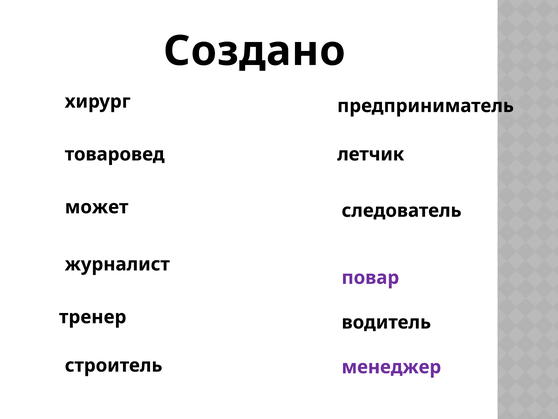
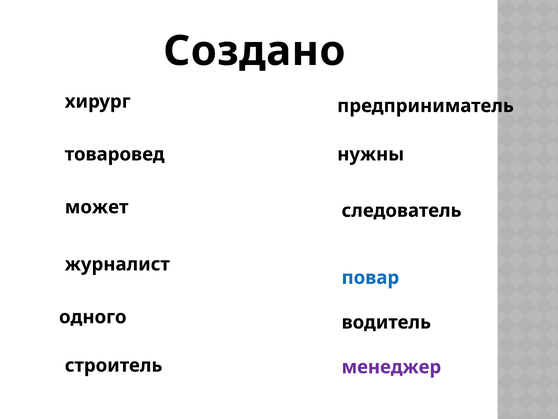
летчик: летчик -> нужны
повар colour: purple -> blue
тренер: тренер -> одного
